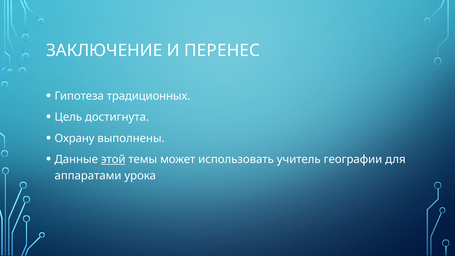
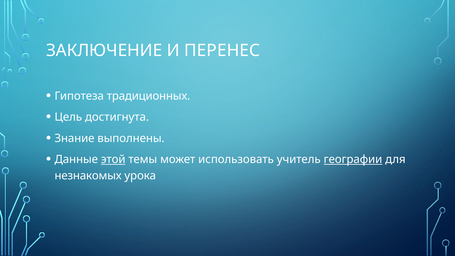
Охрану: Охрану -> Знание
географии underline: none -> present
аппаратами: аппаратами -> незнакомых
